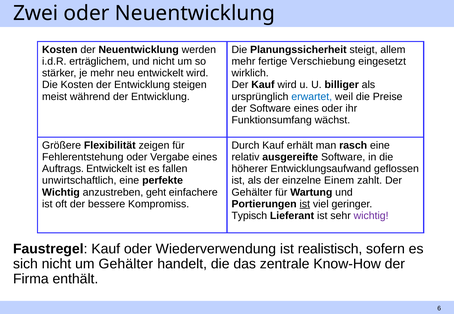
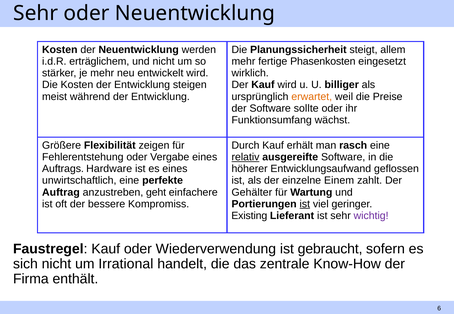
Zwei at (36, 13): Zwei -> Sehr
Verschiebung: Verschiebung -> Phasenkosten
erwartet colour: blue -> orange
Software eines: eines -> sollte
relativ underline: none -> present
Auftrags Entwickelt: Entwickelt -> Hardware
es fallen: fallen -> eines
Wichtig at (61, 192): Wichtig -> Auftrag
Typisch: Typisch -> Existing
realistisch: realistisch -> gebraucht
um Gehälter: Gehälter -> Irrational
